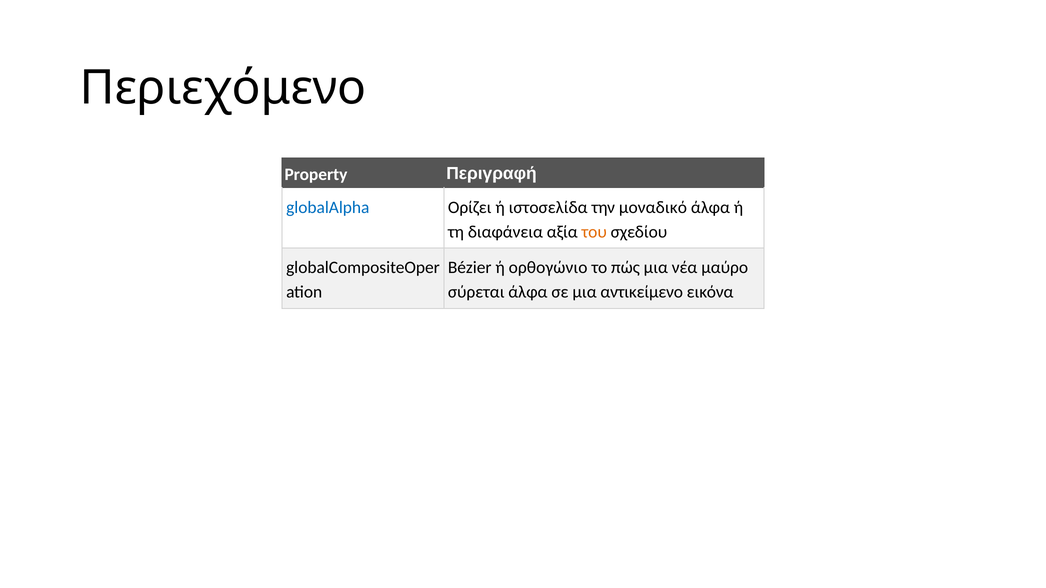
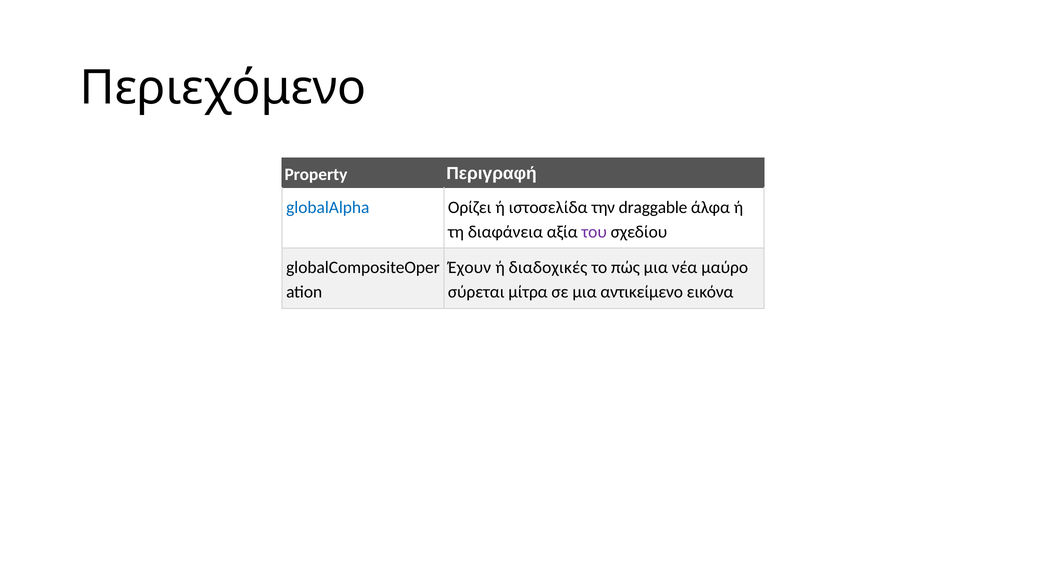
μοναδικό: μοναδικό -> draggable
του colour: orange -> purple
Bézier: Bézier -> Έχουν
ορθογώνιο: ορθογώνιο -> διαδοχικές
σύρεται άλφα: άλφα -> μίτρα
